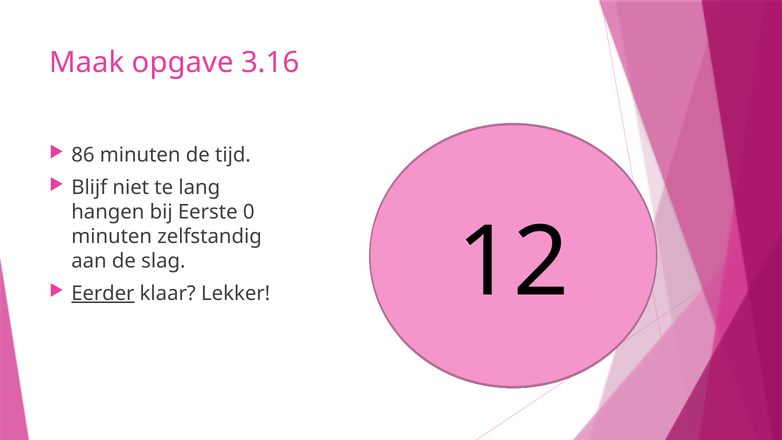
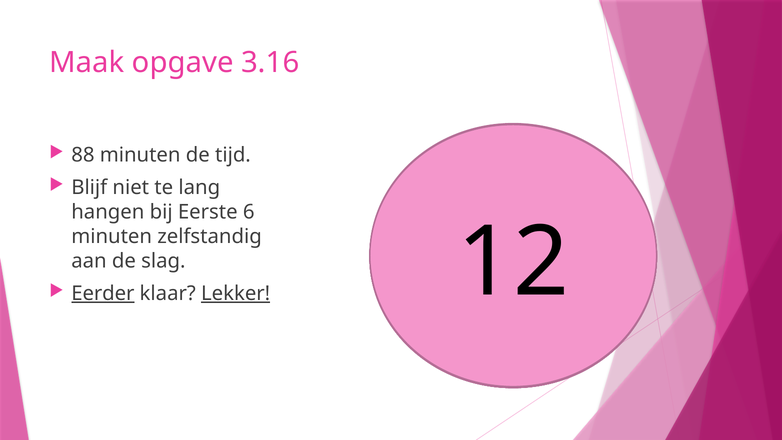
86: 86 -> 88
0: 0 -> 6
Lekker underline: none -> present
